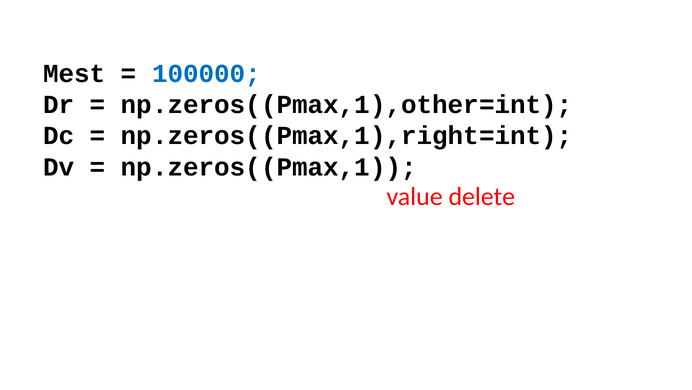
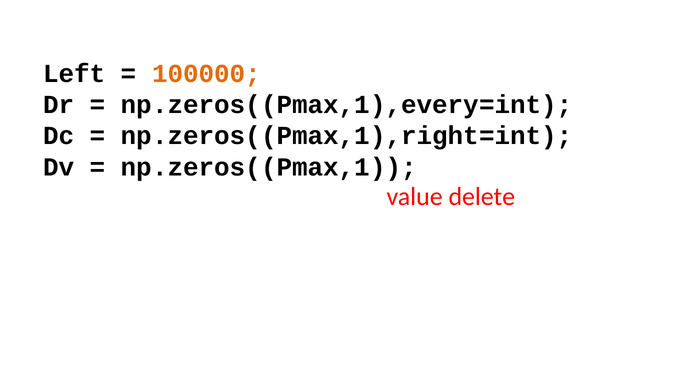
Mest: Mest -> Left
100000 colour: blue -> orange
np.zeros((Pmax,1),other=int: np.zeros((Pmax,1),other=int -> np.zeros((Pmax,1),every=int
